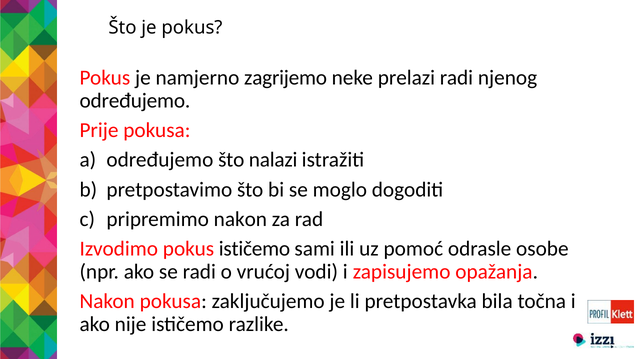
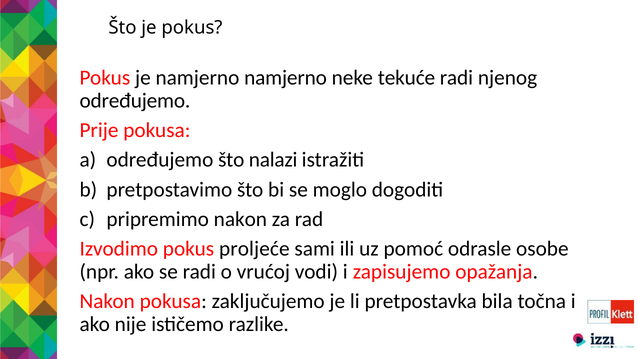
namjerno zagrijemo: zagrijemo -> namjerno
prelazi: prelazi -> tekuće
pokus ističemo: ističemo -> proljeće
